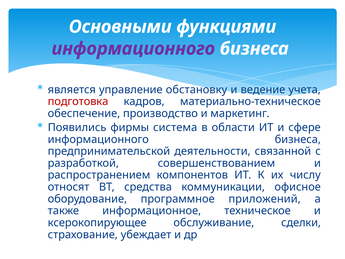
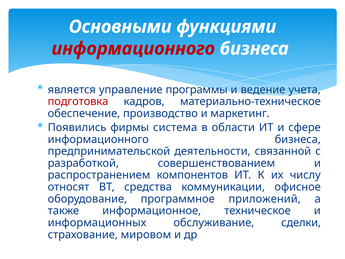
информационного at (133, 49) colour: purple -> red
обстановку: обстановку -> программы
ксерокопирующее: ксерокопирующее -> информационных
убеждает: убеждает -> мировом
